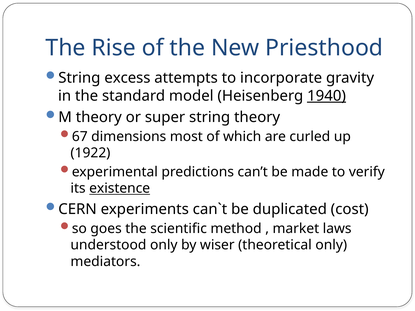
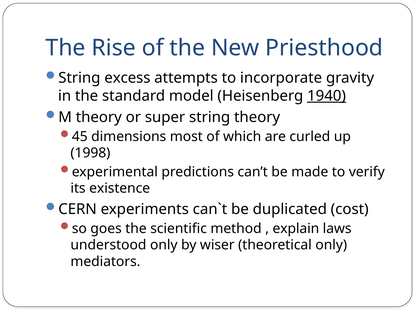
67: 67 -> 45
1922: 1922 -> 1998
existence underline: present -> none
market: market -> explain
